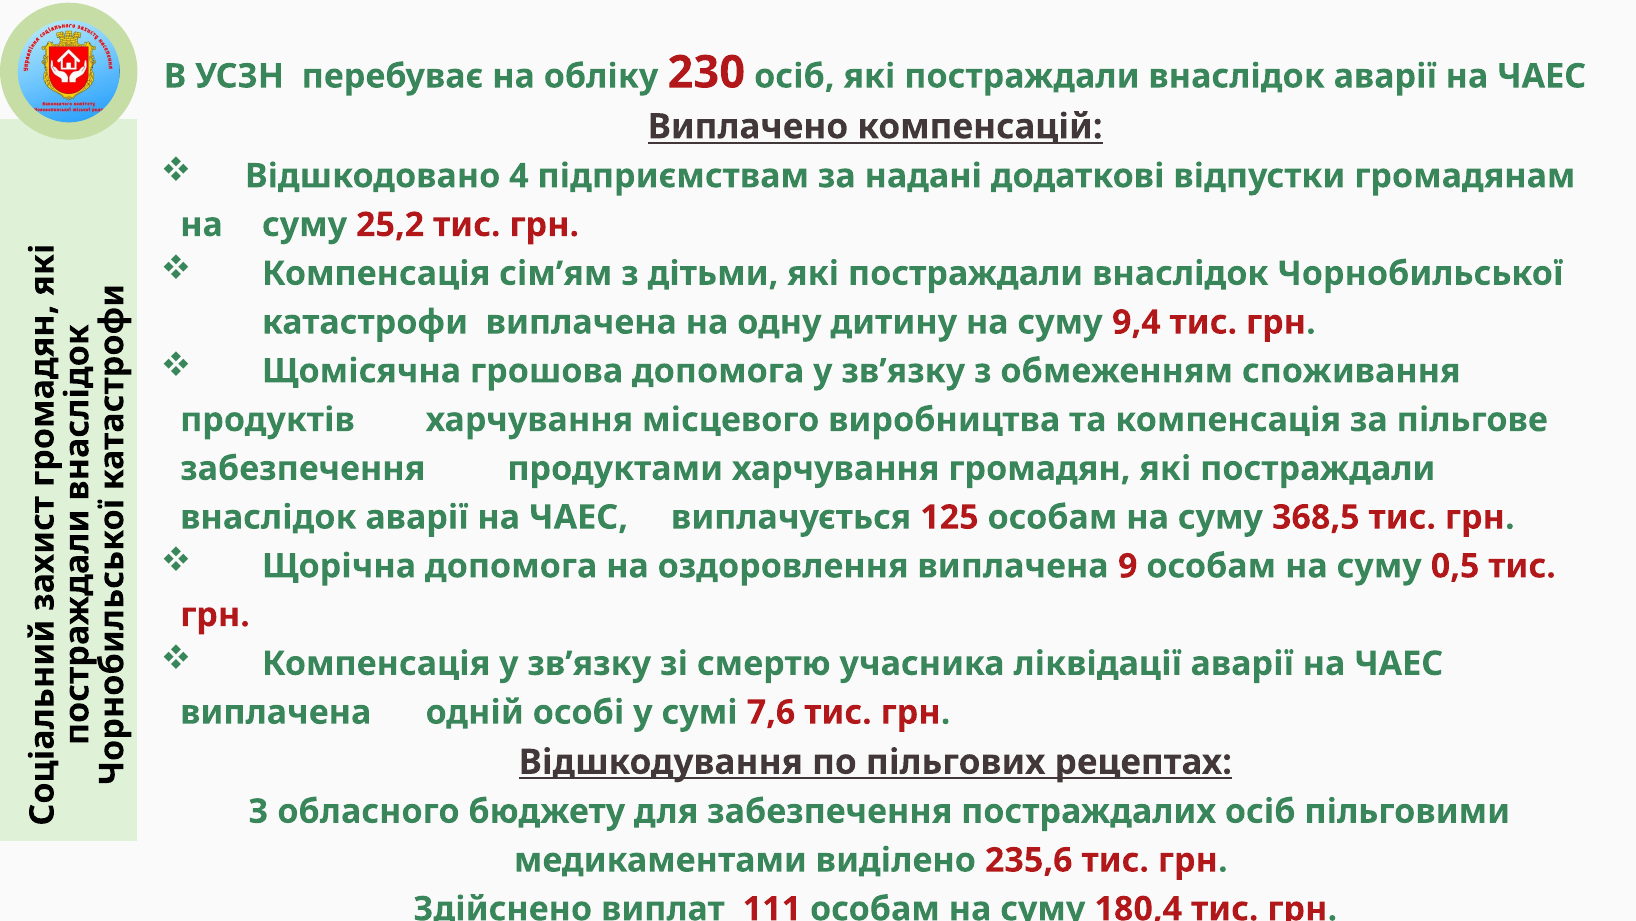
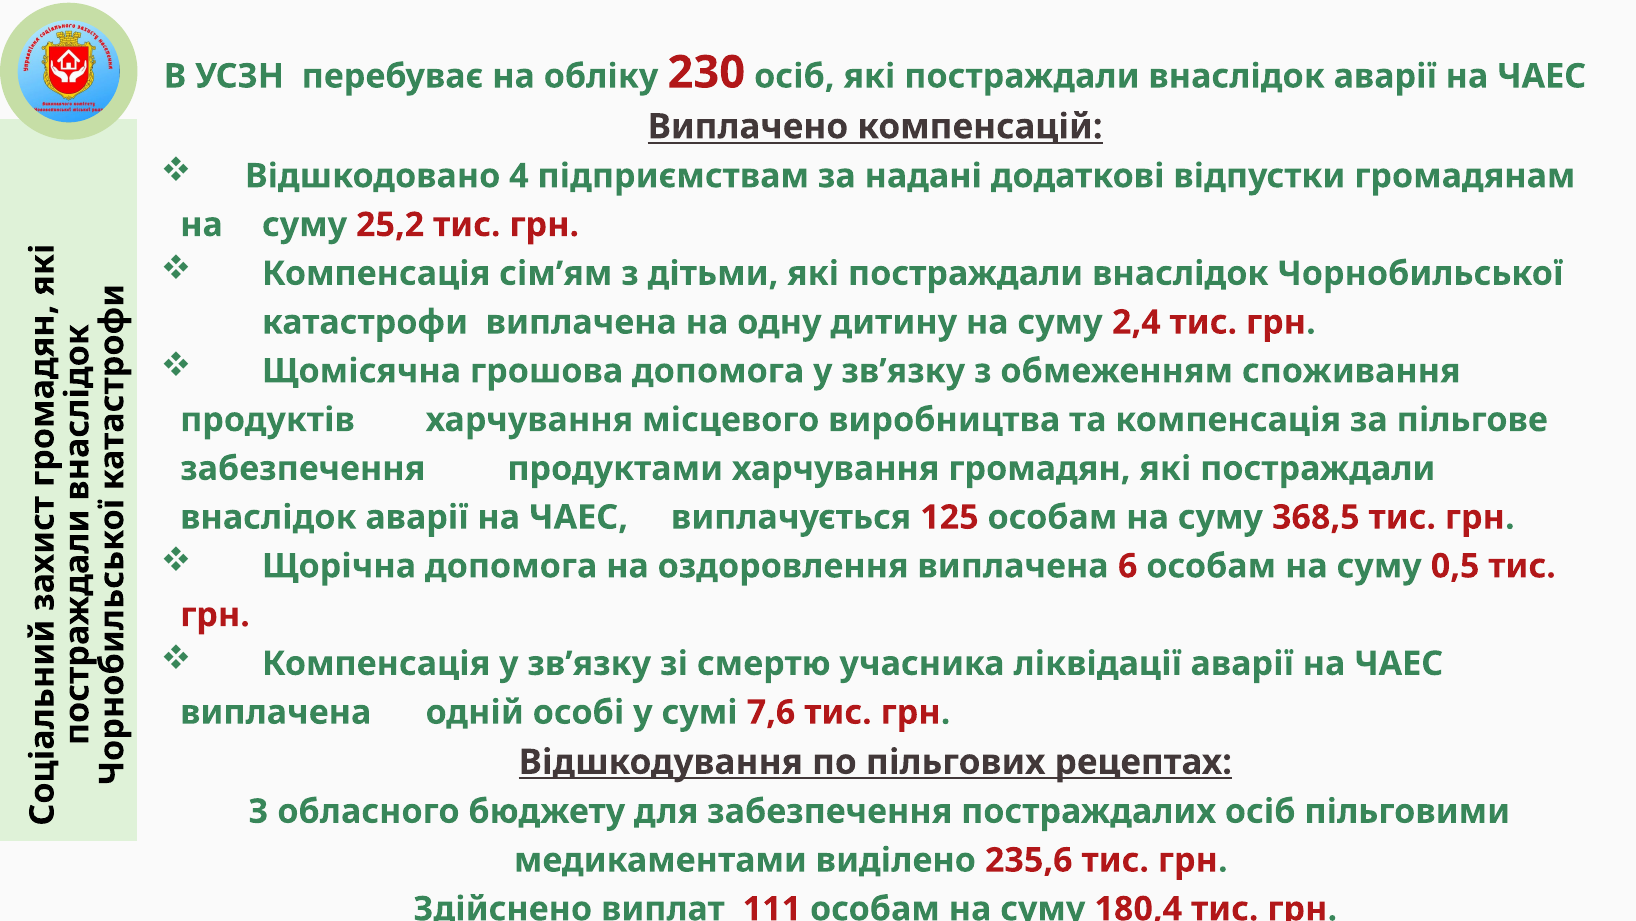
9,4: 9,4 -> 2,4
9: 9 -> 6
